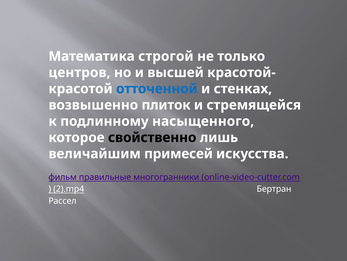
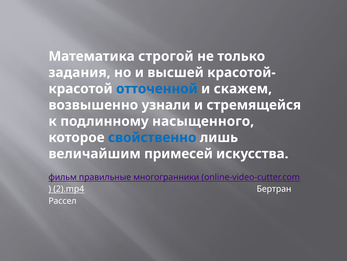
центров: центров -> задания
стенках: стенках -> скажем
плиток: плиток -> узнали
свойственно colour: black -> blue
